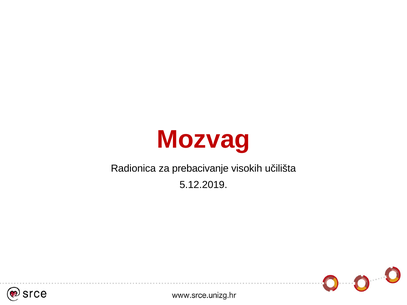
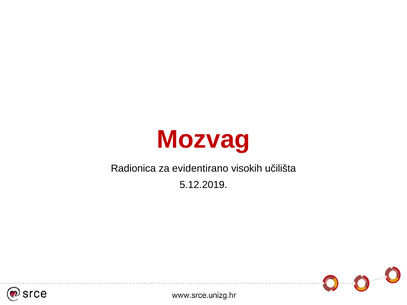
prebacivanje: prebacivanje -> evidentirano
